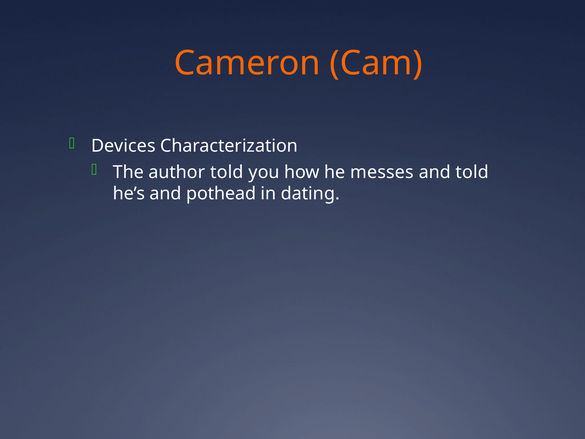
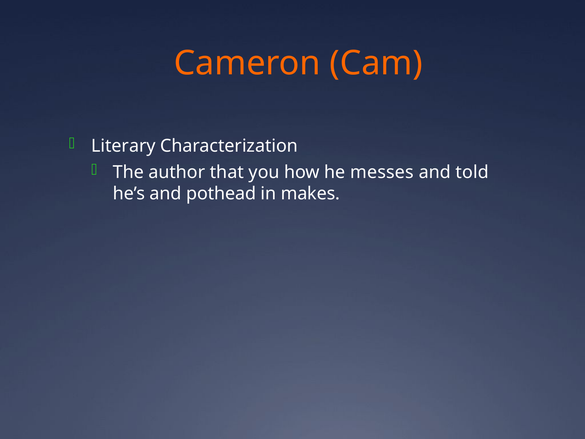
Devices: Devices -> Literary
author told: told -> that
dating: dating -> makes
